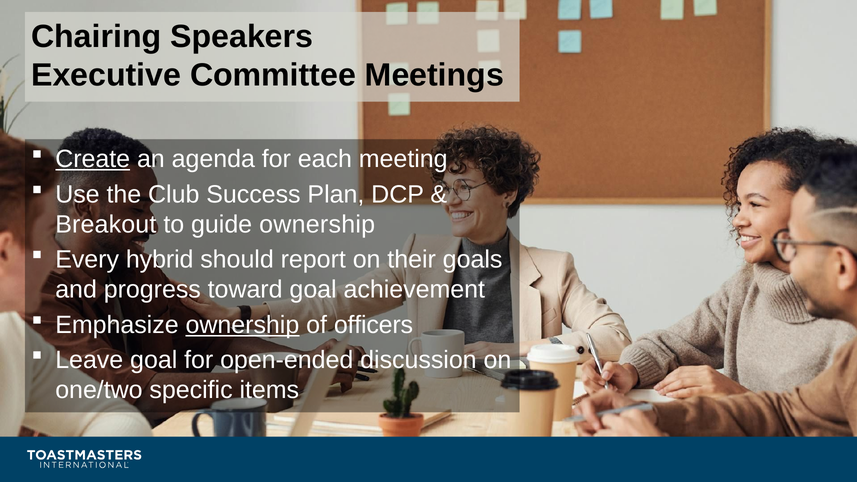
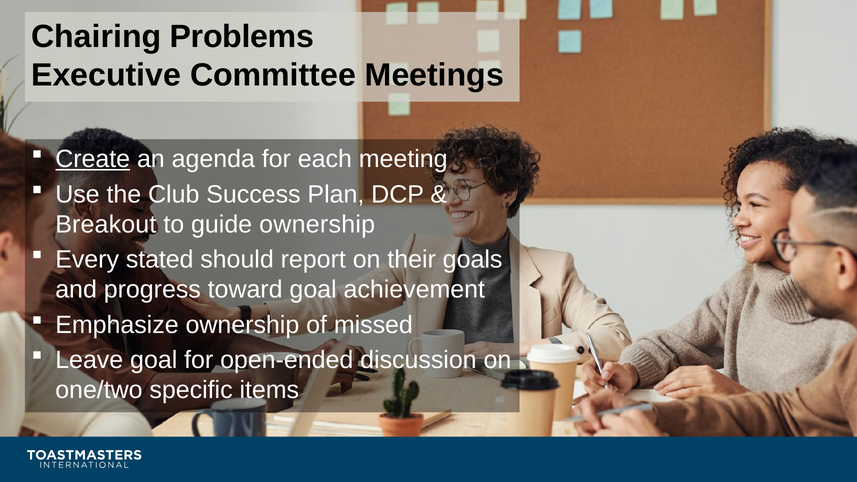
Speakers: Speakers -> Problems
hybrid: hybrid -> stated
ownership at (242, 325) underline: present -> none
officers: officers -> missed
